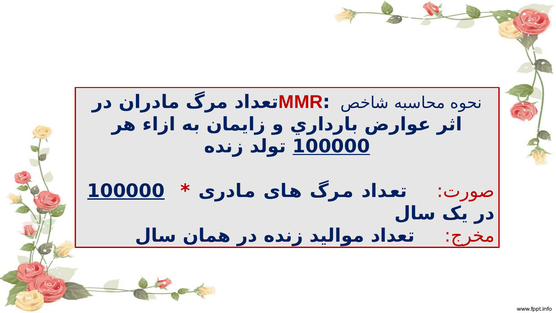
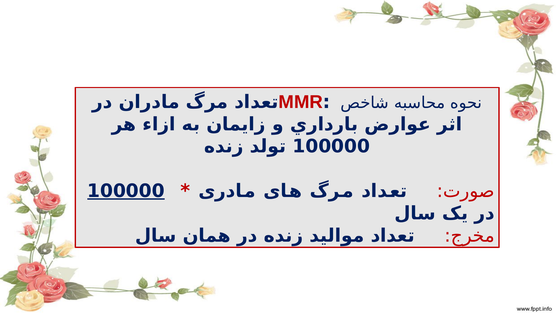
100000 at (331, 146) underline: present -> none
